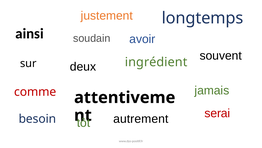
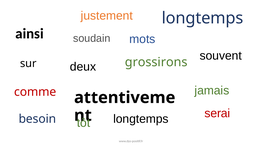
avoir: avoir -> mots
ingrédient: ingrédient -> grossirons
autrement at (141, 118): autrement -> longtemps
